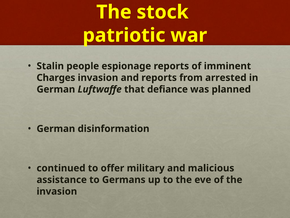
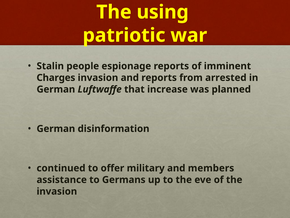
stock: stock -> using
defiance: defiance -> increase
malicious: malicious -> members
